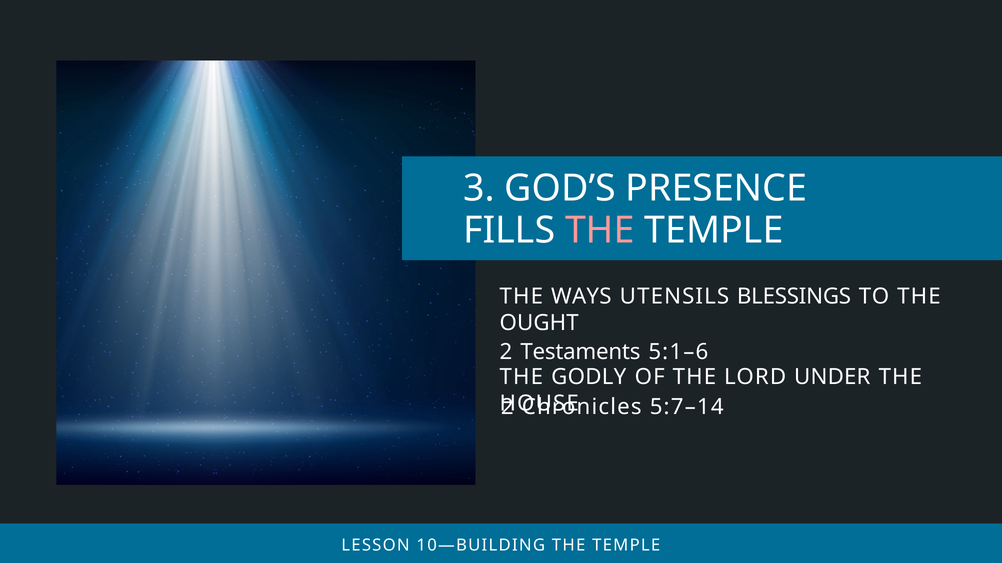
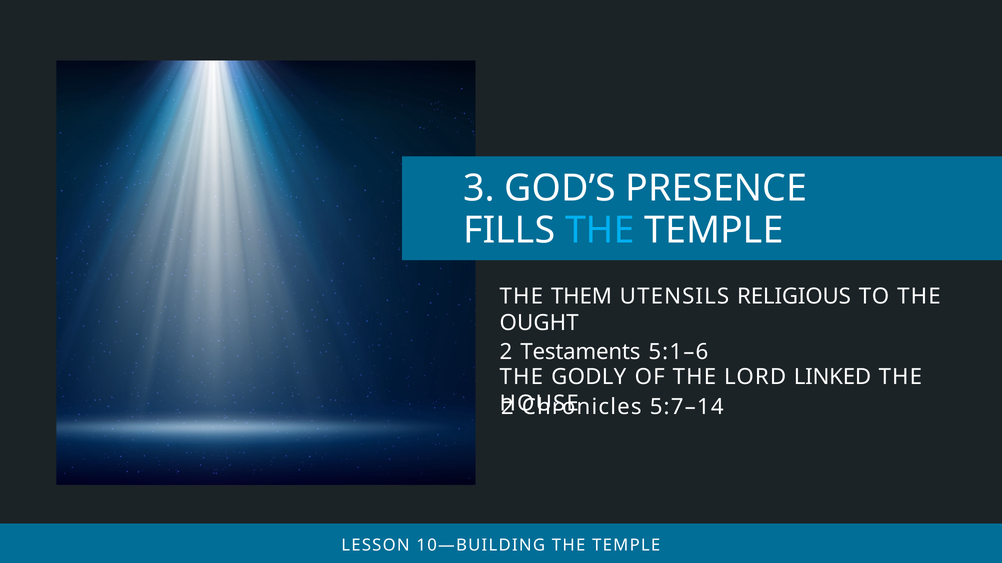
THE at (600, 230) colour: pink -> light blue
WAYS: WAYS -> THEM
BLESSINGS: BLESSINGS -> RELIGIOUS
UNDER: UNDER -> LINKED
